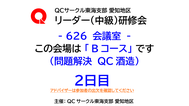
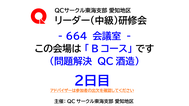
626: 626 -> 664
